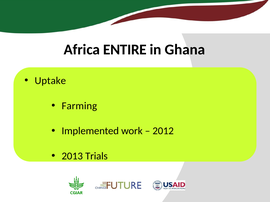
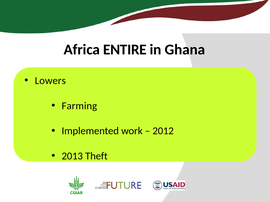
Uptake: Uptake -> Lowers
Trials: Trials -> Theft
